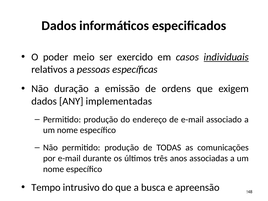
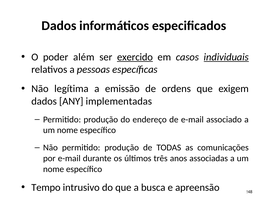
meio: meio -> além
exercido underline: none -> present
duração: duração -> legítima
